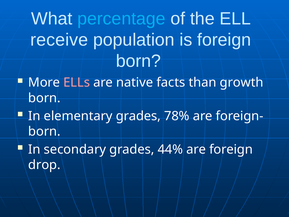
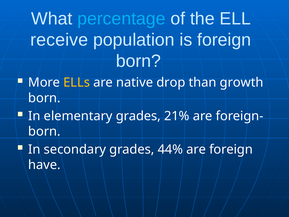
ELLs colour: pink -> yellow
facts: facts -> drop
78%: 78% -> 21%
drop: drop -> have
